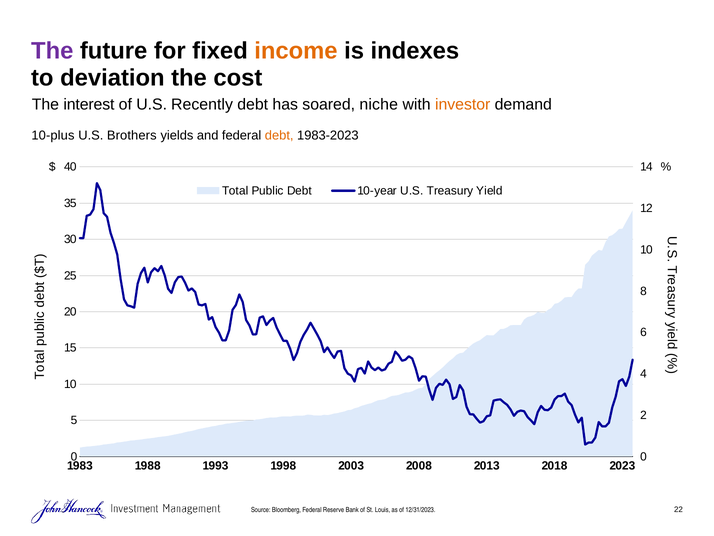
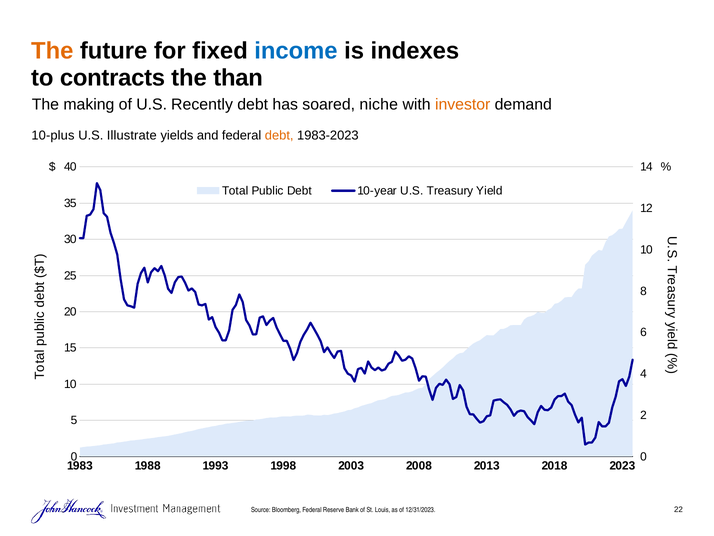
The at (52, 51) colour: purple -> orange
income colour: orange -> blue
deviation: deviation -> contracts
cost: cost -> than
interest: interest -> making
Brothers: Brothers -> Illustrate
